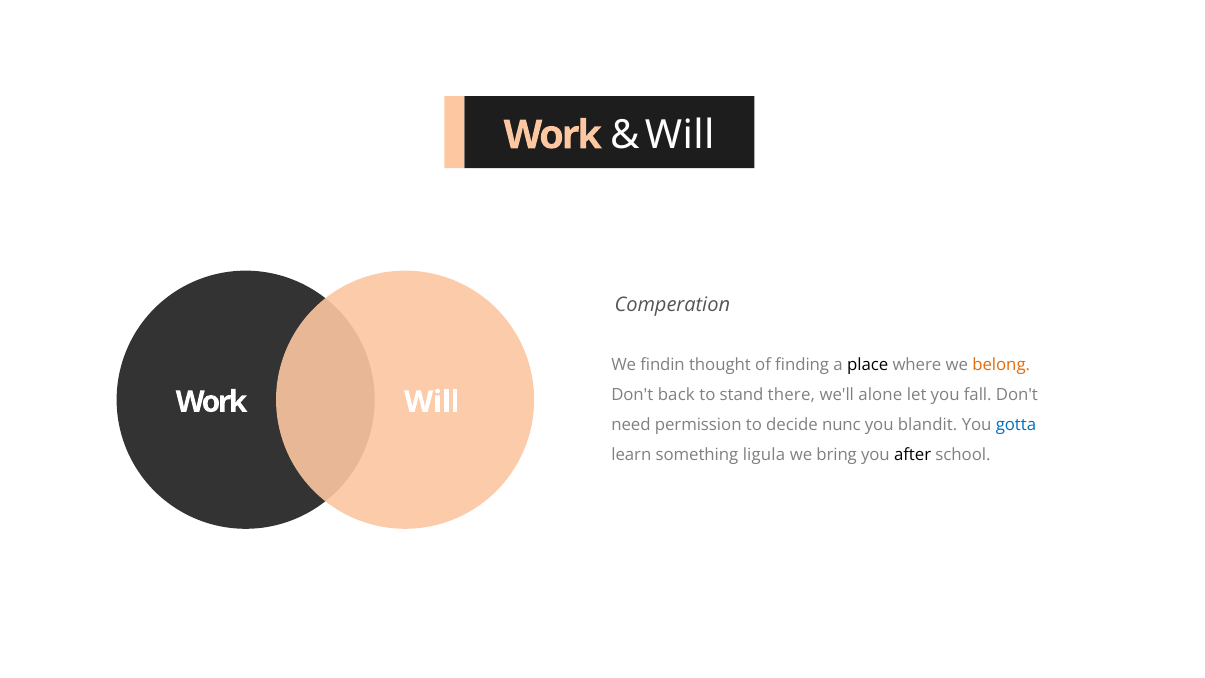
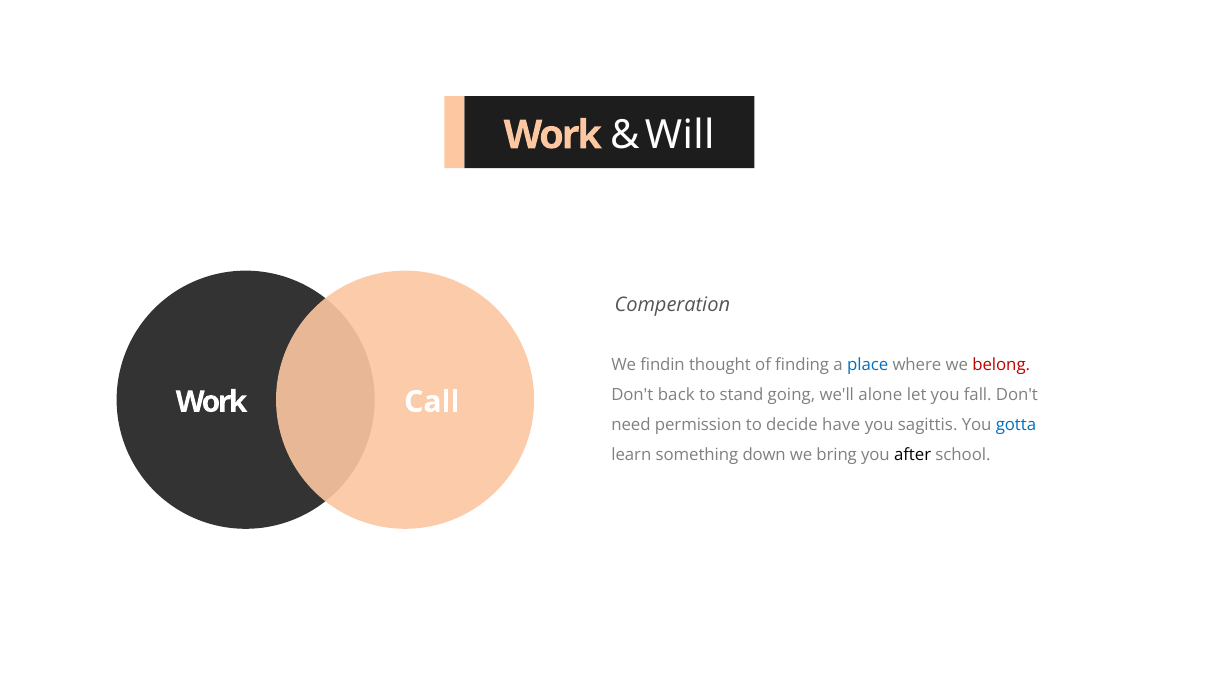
place colour: black -> blue
belong colour: orange -> red
there: there -> going
Work Will: Will -> Call
nunc: nunc -> have
blandit: blandit -> sagittis
ligula: ligula -> down
